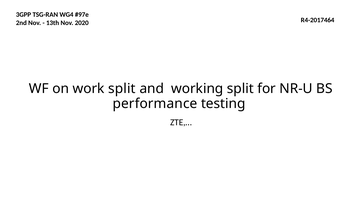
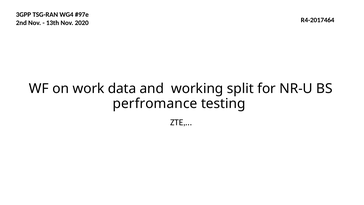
work split: split -> data
performance: performance -> perfromance
